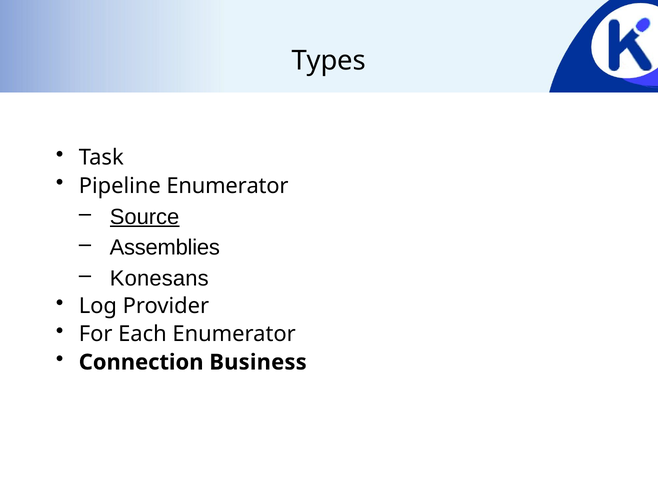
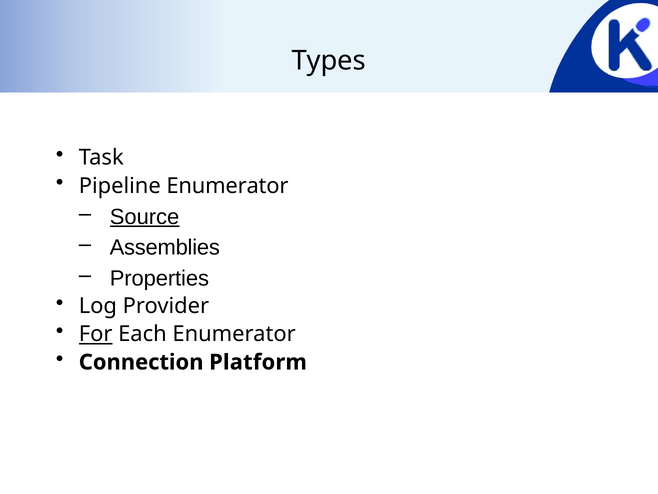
Konesans: Konesans -> Properties
For underline: none -> present
Business: Business -> Platform
